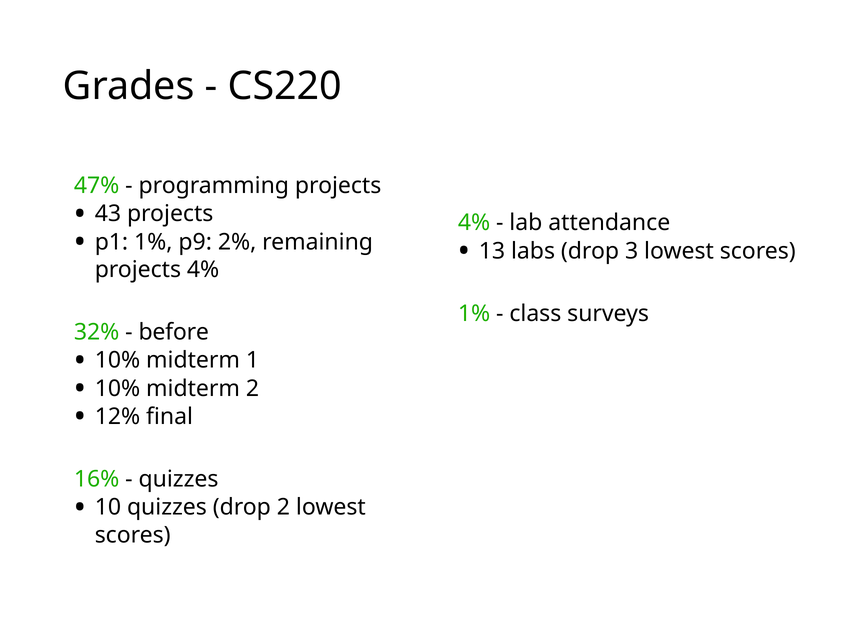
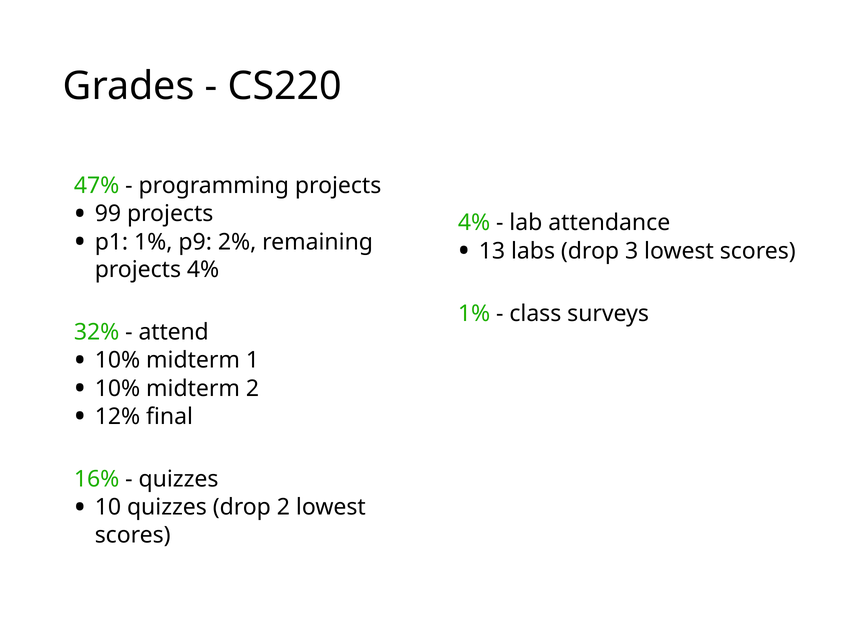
43: 43 -> 99
before: before -> attend
